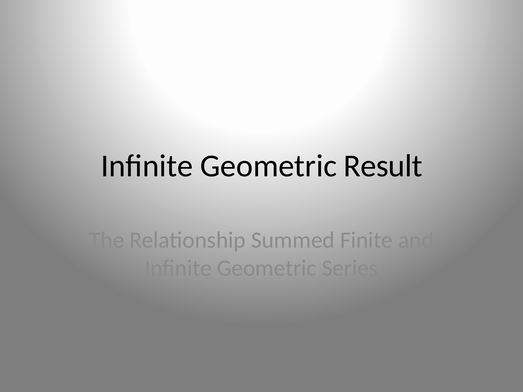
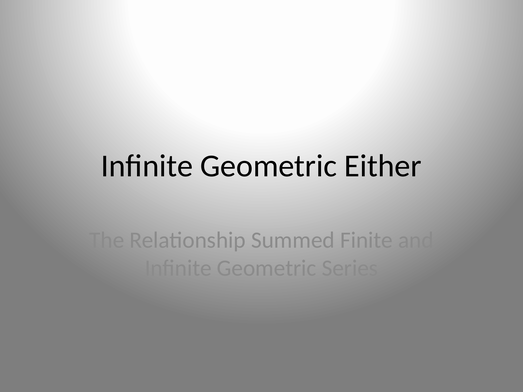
Result: Result -> Either
